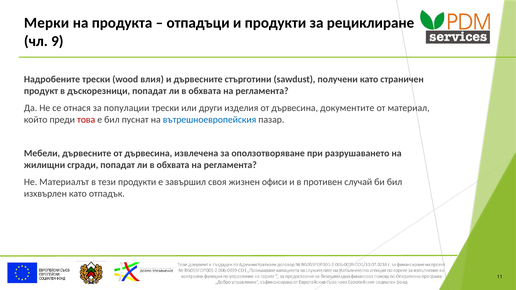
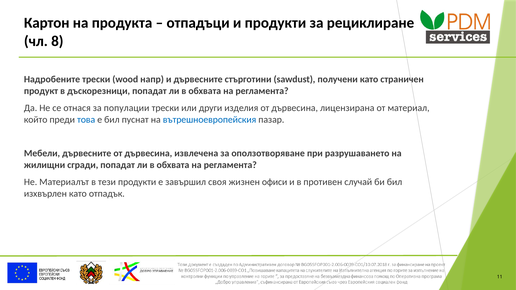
Мерки: Мерки -> Картон
9: 9 -> 8
влия: влия -> напр
документите: документите -> лицензирана
това colour: red -> blue
